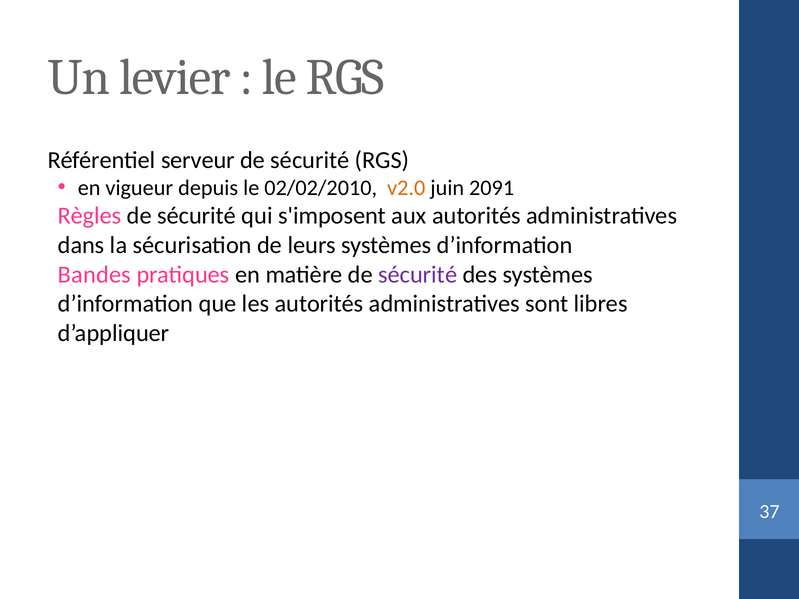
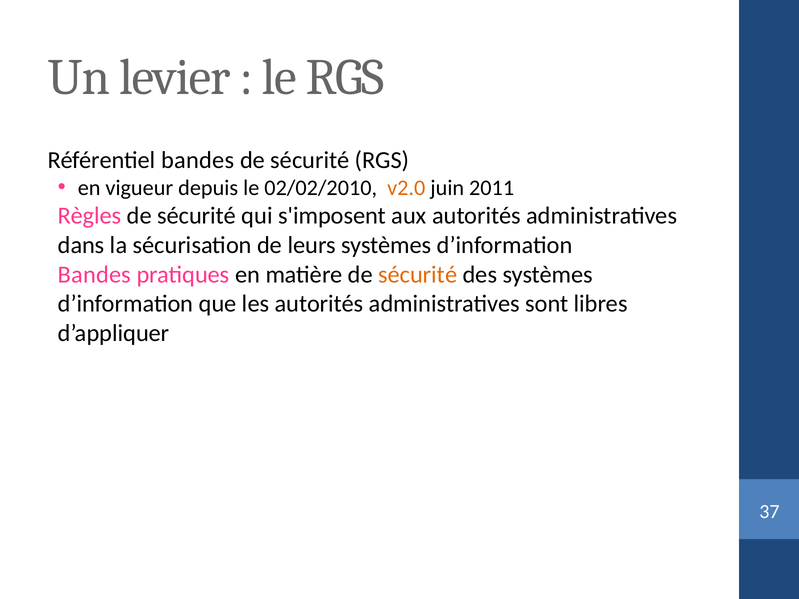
Référentiel serveur: serveur -> bandes
2091: 2091 -> 2011
sécurité at (418, 275) colour: purple -> orange
